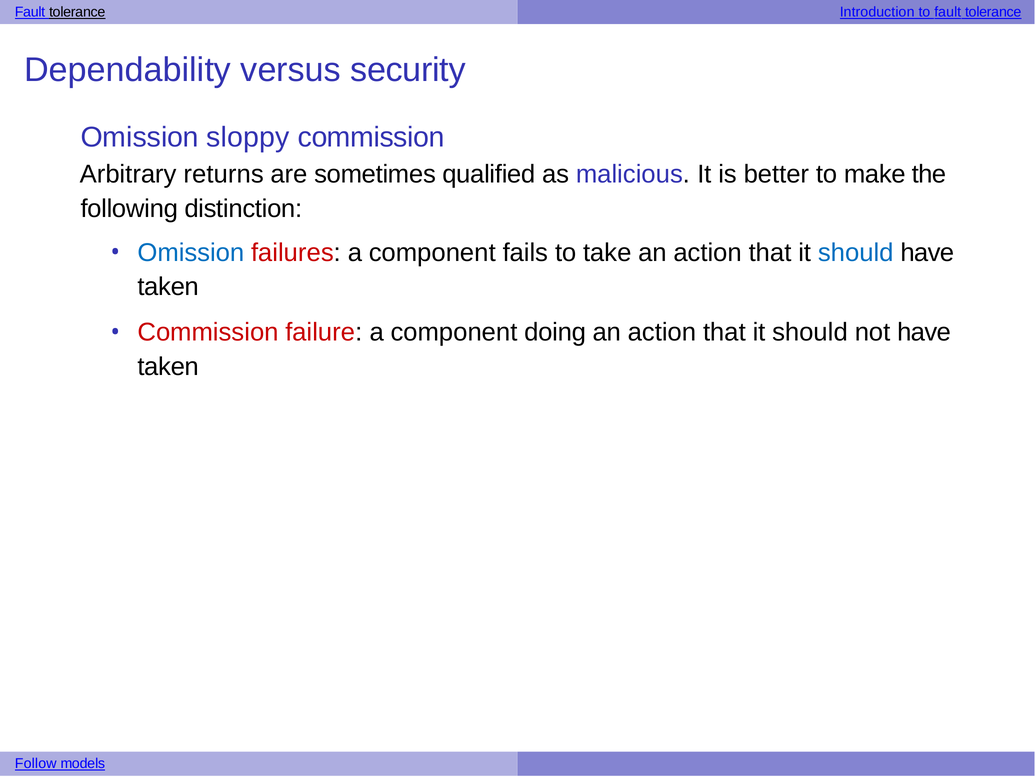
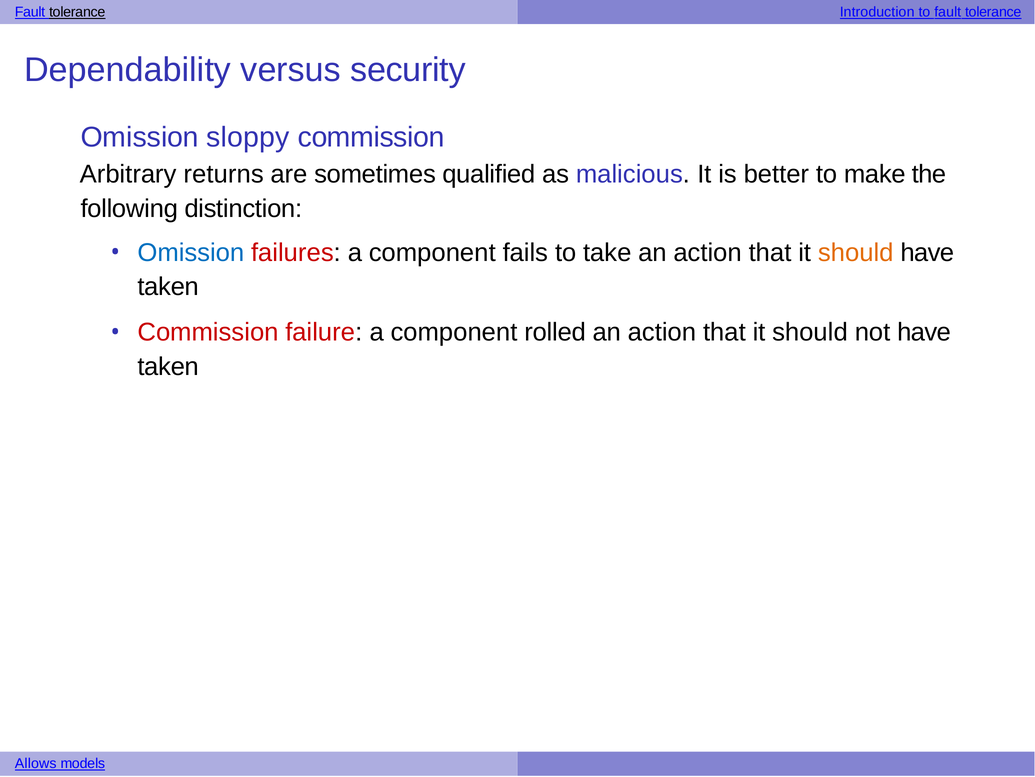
should at (856, 253) colour: blue -> orange
doing: doing -> rolled
Follow: Follow -> Allows
